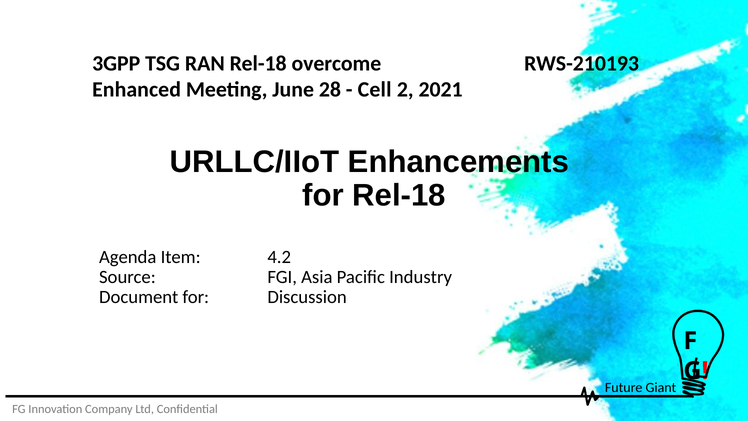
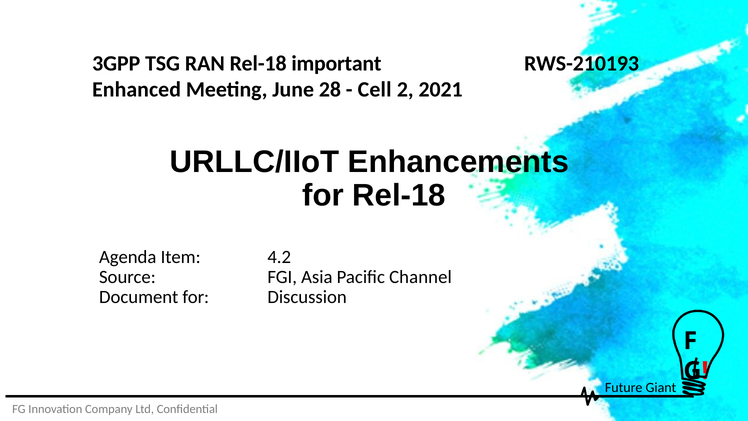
overcome: overcome -> important
Industry: Industry -> Channel
